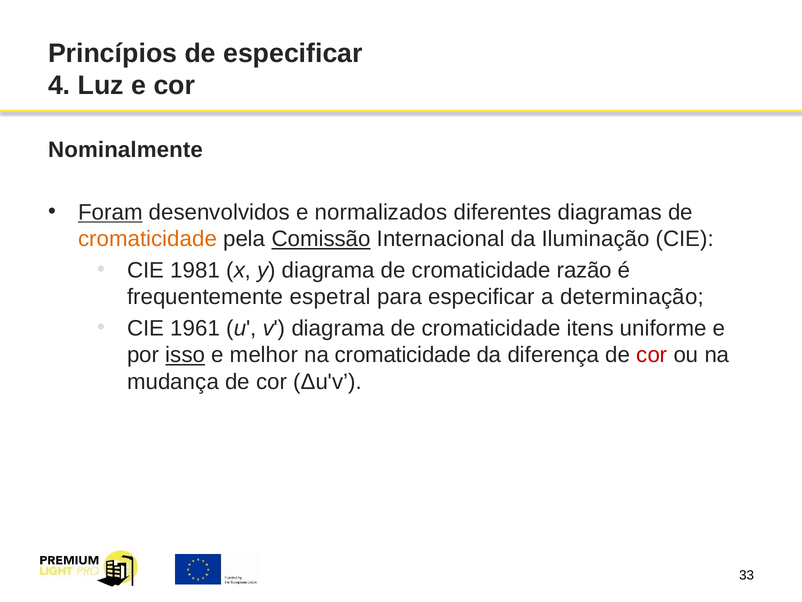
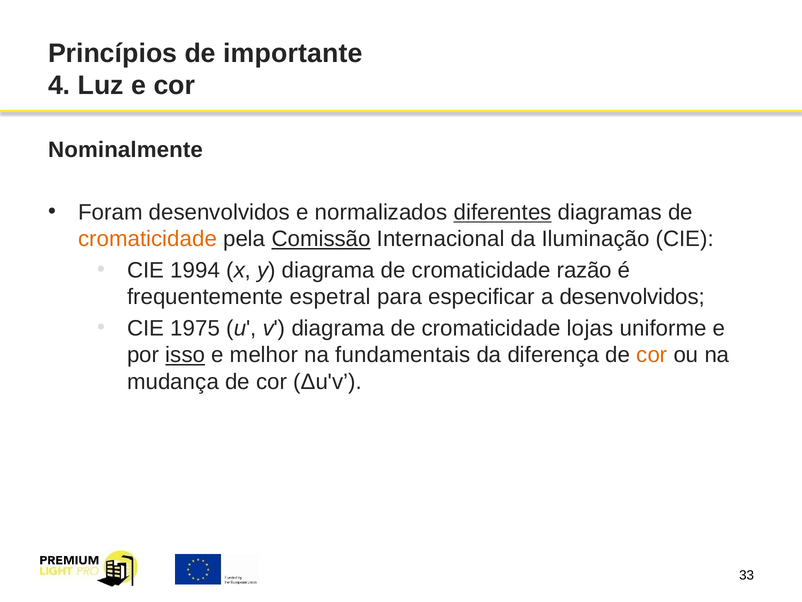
de especificar: especificar -> importante
Foram underline: present -> none
diferentes underline: none -> present
1981: 1981 -> 1994
a determinação: determinação -> desenvolvidos
1961: 1961 -> 1975
itens: itens -> lojas
na cromaticidade: cromaticidade -> fundamentais
cor at (652, 355) colour: red -> orange
